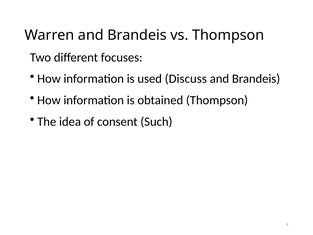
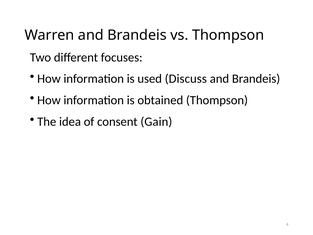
Such: Such -> Gain
